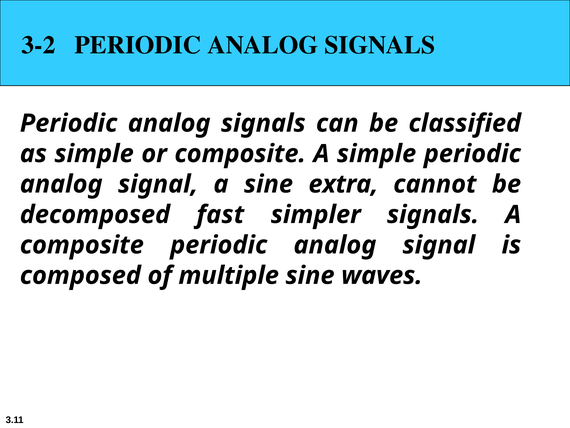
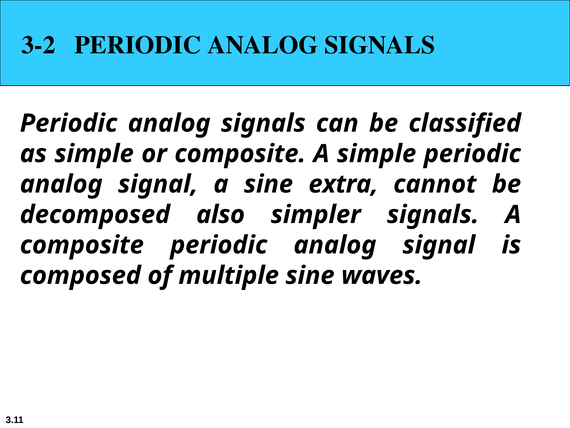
fast: fast -> also
